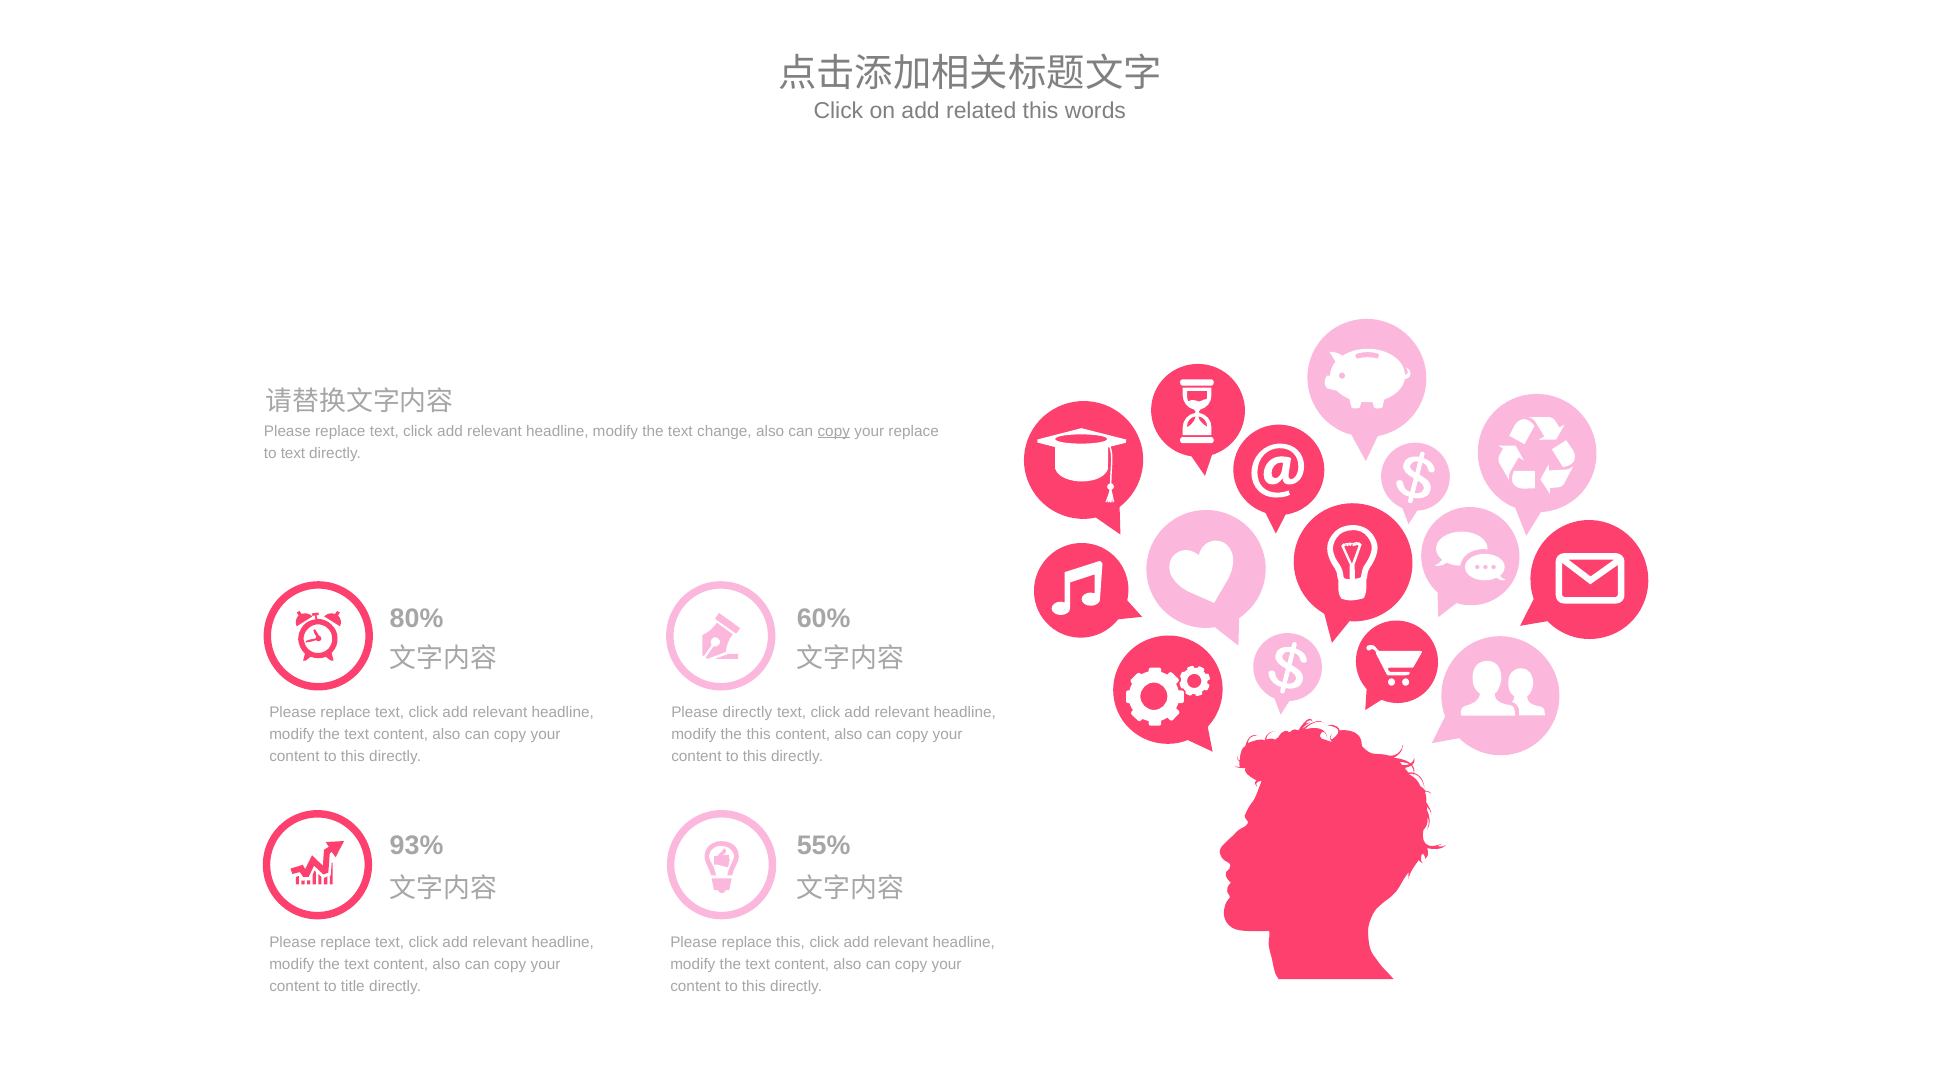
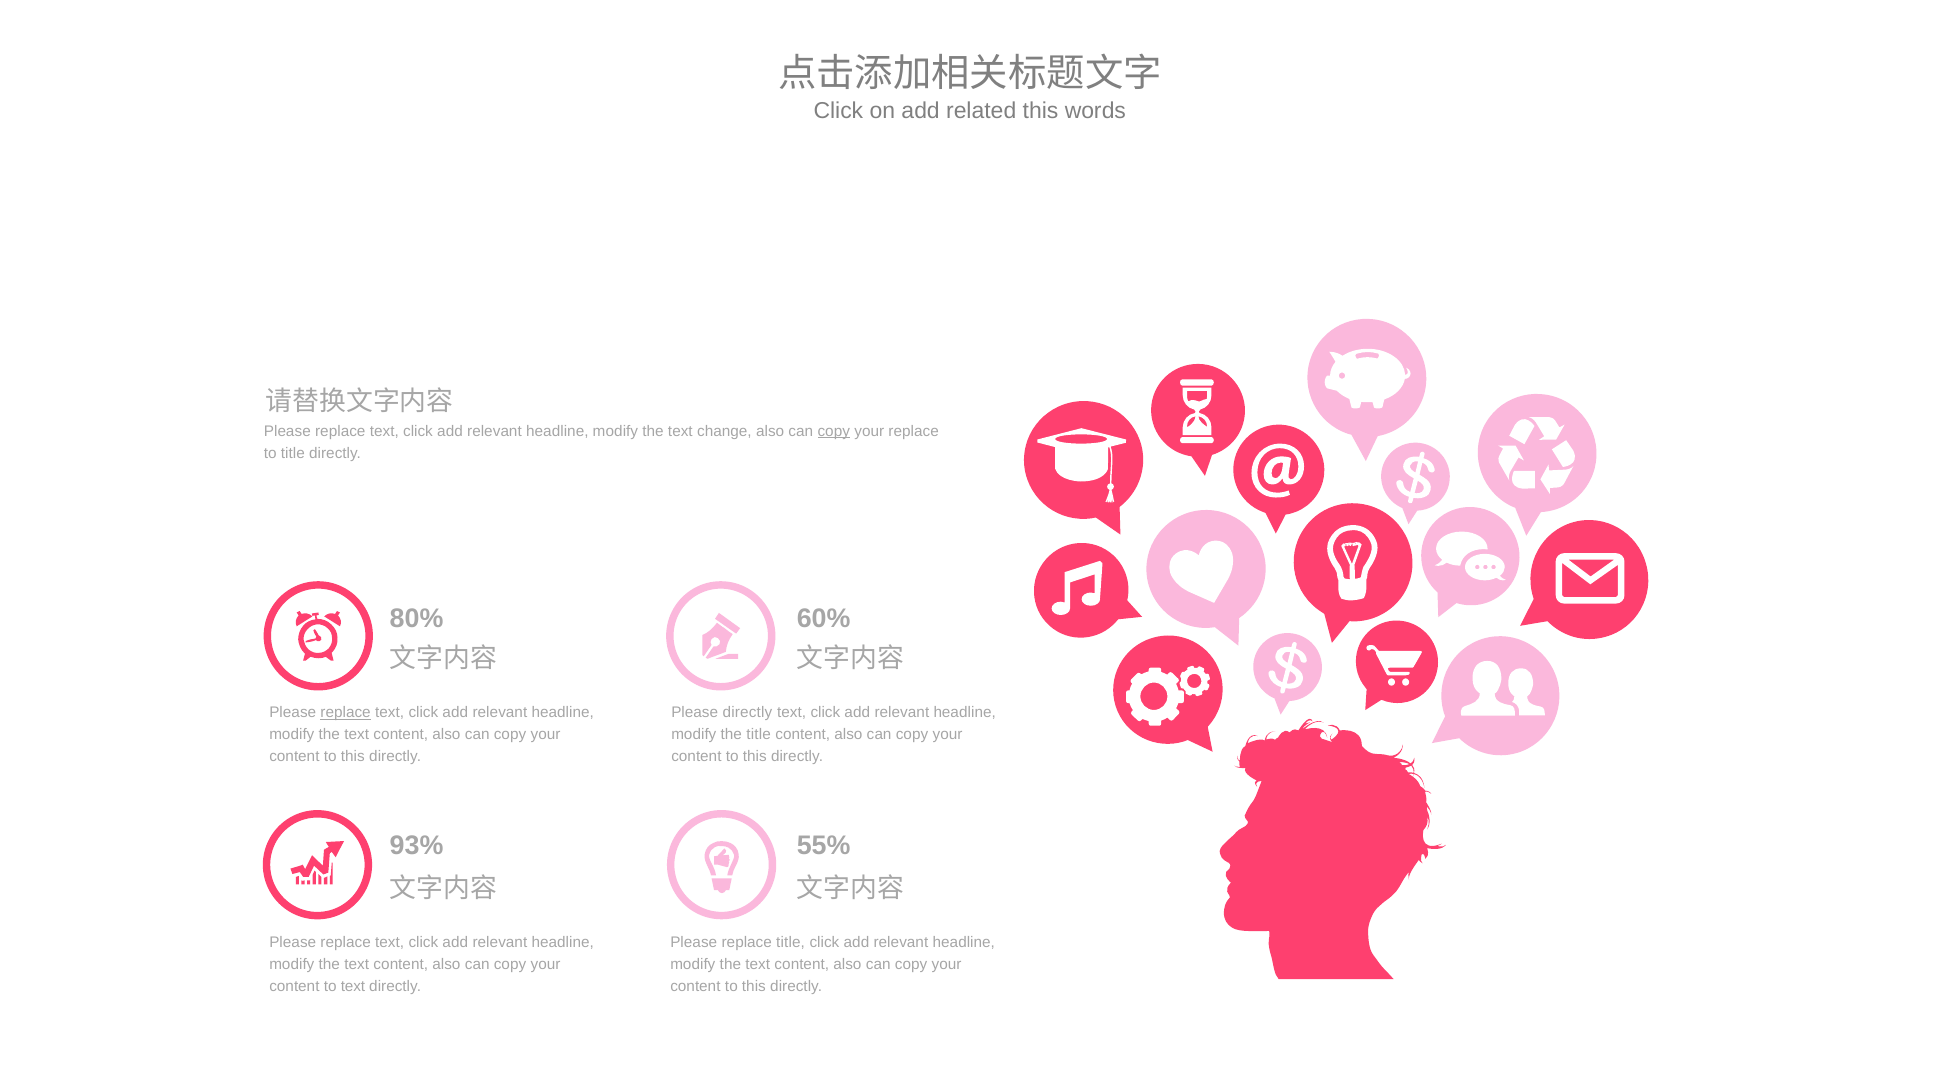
to text: text -> title
replace at (346, 713) underline: none -> present
the this: this -> title
replace this: this -> title
to title: title -> text
